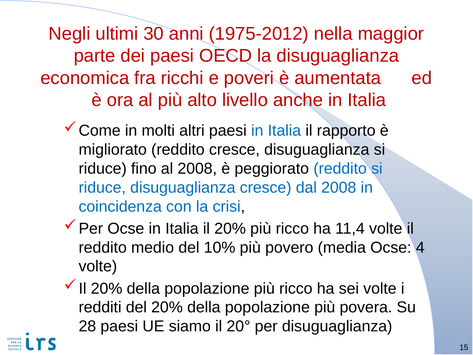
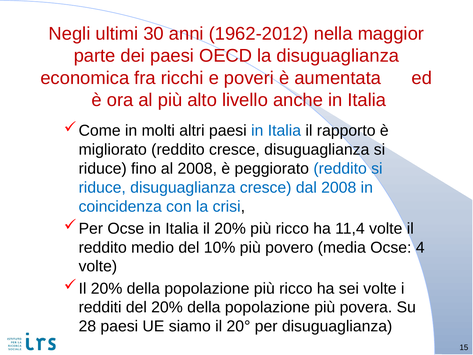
1975-2012: 1975-2012 -> 1962-2012
